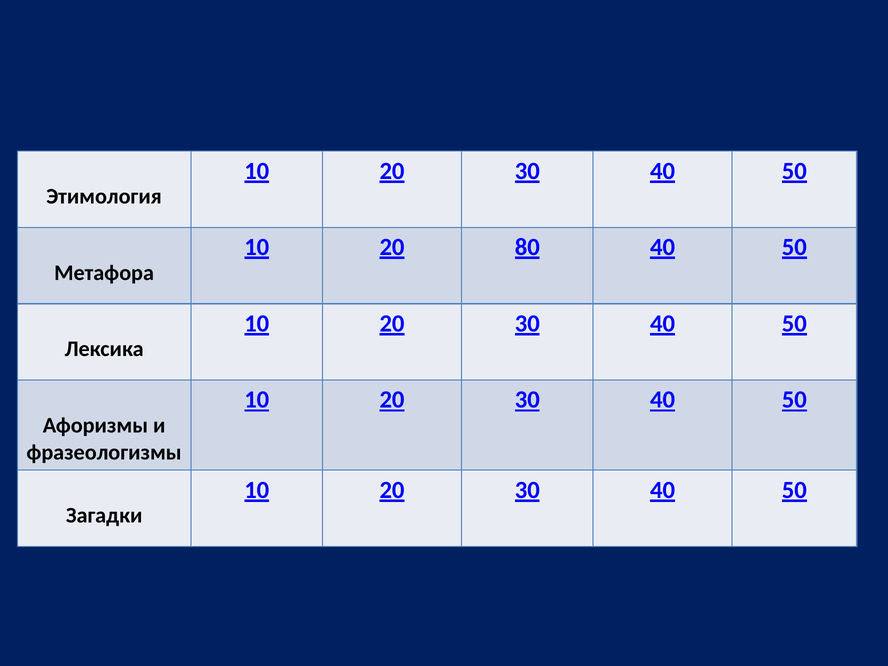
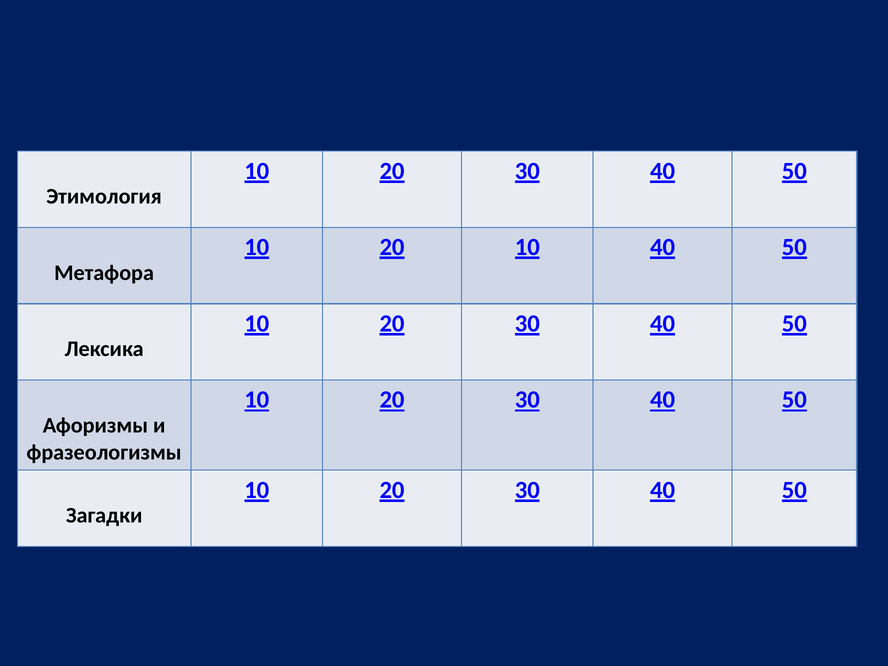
20 80: 80 -> 10
